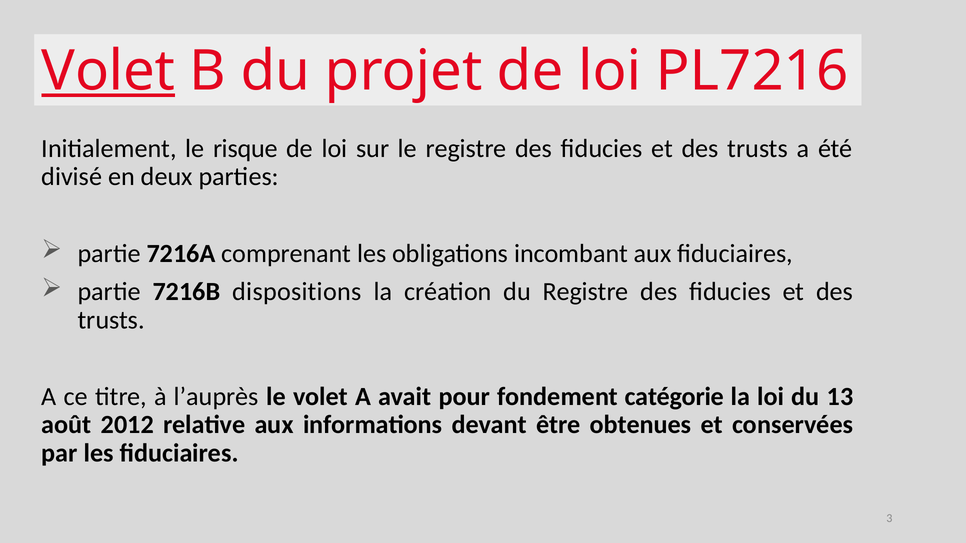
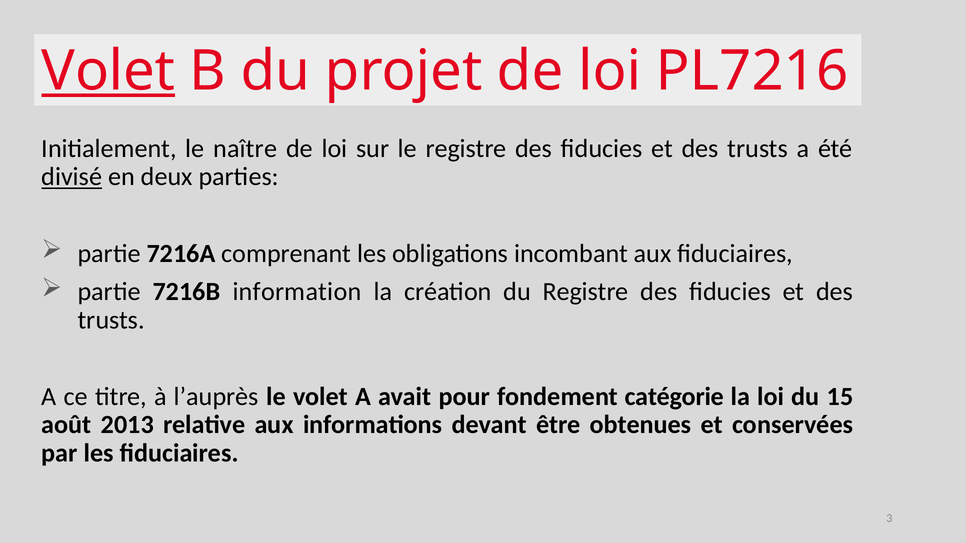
risque: risque -> naître
divisé underline: none -> present
dispositions: dispositions -> information
13: 13 -> 15
2012: 2012 -> 2013
